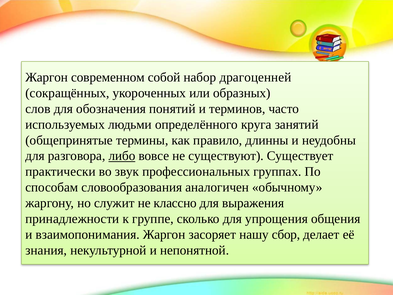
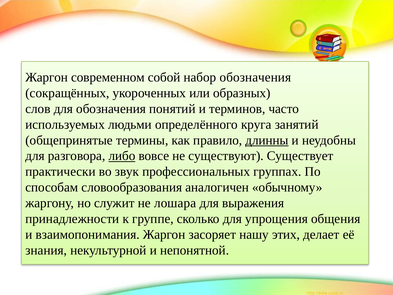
набор драгоценней: драгоценней -> обозначения
длинны underline: none -> present
классно: классно -> лошара
сбор: сбор -> этих
